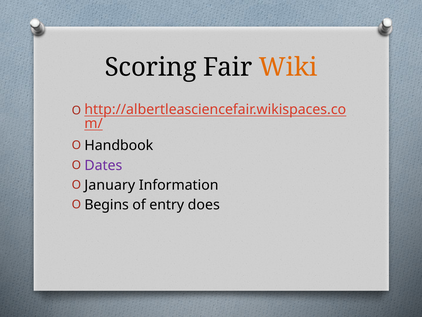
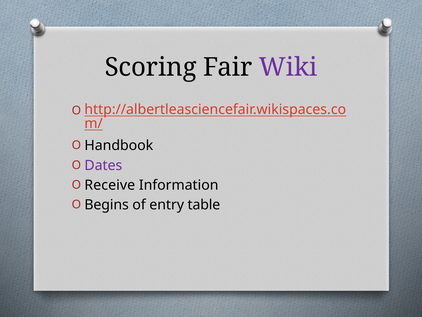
Wiki colour: orange -> purple
January: January -> Receive
does: does -> table
